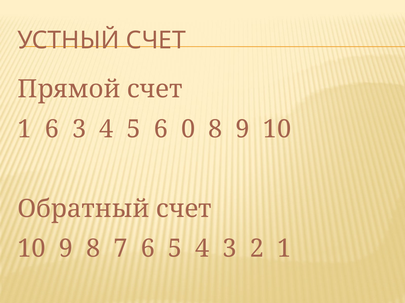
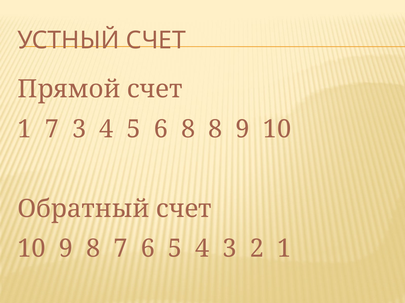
1 6: 6 -> 7
6 0: 0 -> 8
